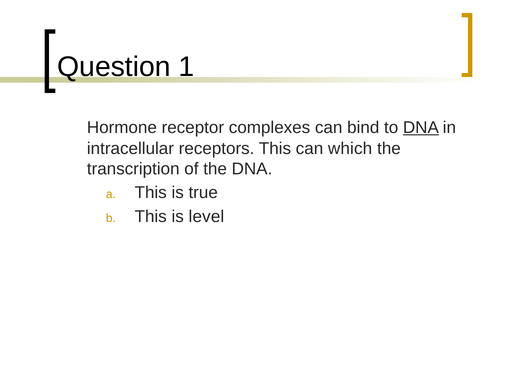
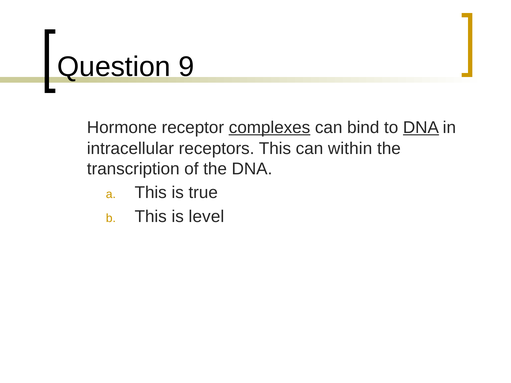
1: 1 -> 9
complexes underline: none -> present
which: which -> within
